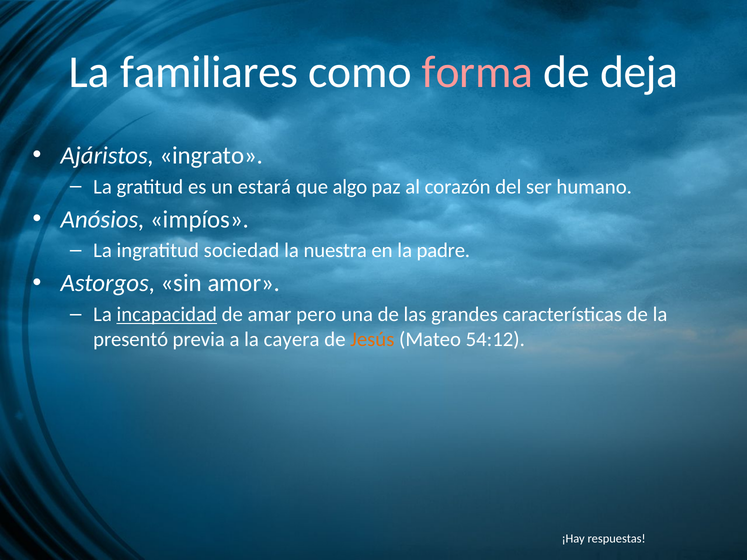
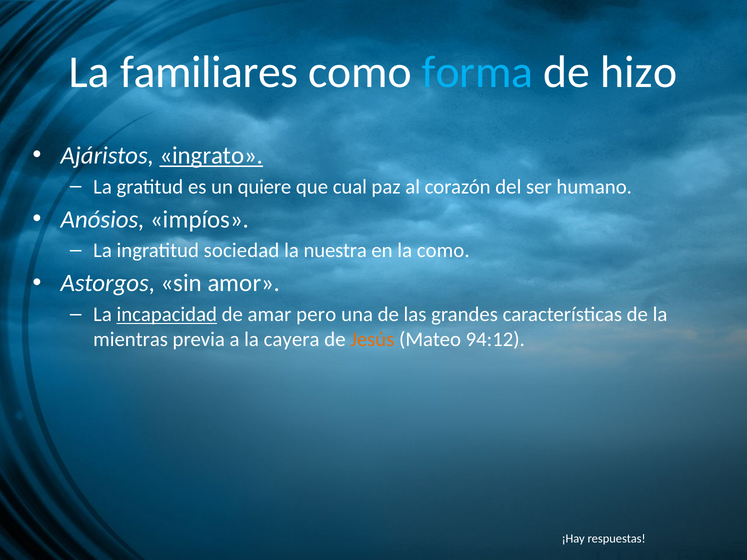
forma colour: pink -> light blue
deja: deja -> hizo
ingrato underline: none -> present
estará: estará -> quiere
algo: algo -> cual
la padre: padre -> como
presentó: presentó -> mientras
54:12: 54:12 -> 94:12
